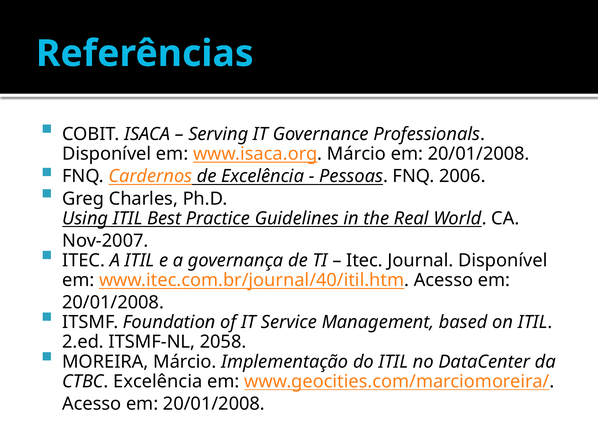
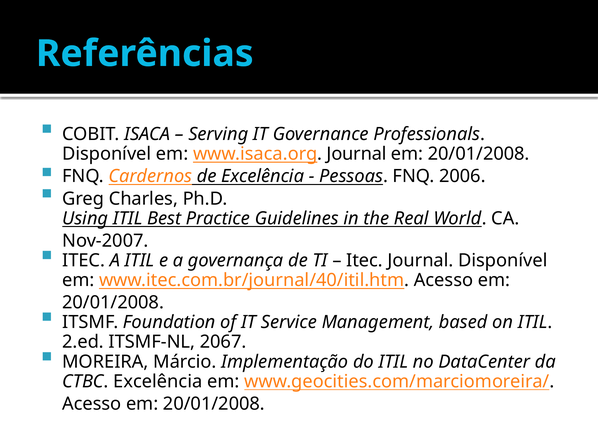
www.isaca.org Márcio: Márcio -> Journal
2058: 2058 -> 2067
